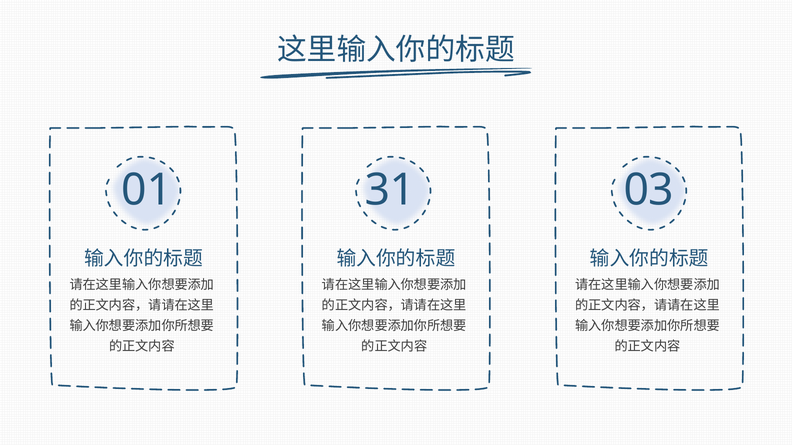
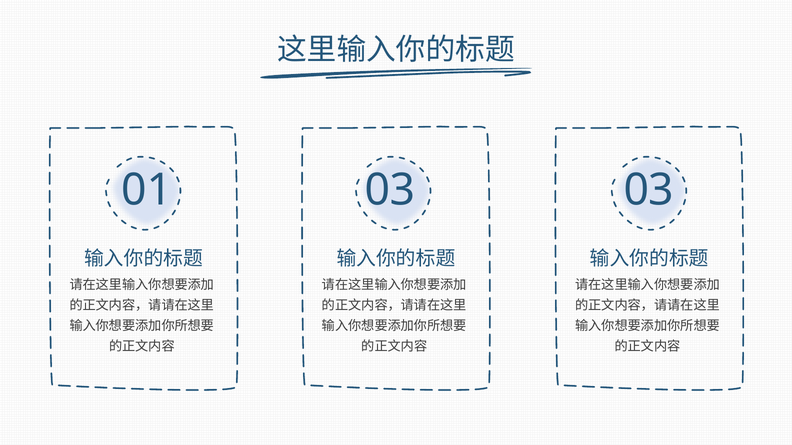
01 31: 31 -> 03
